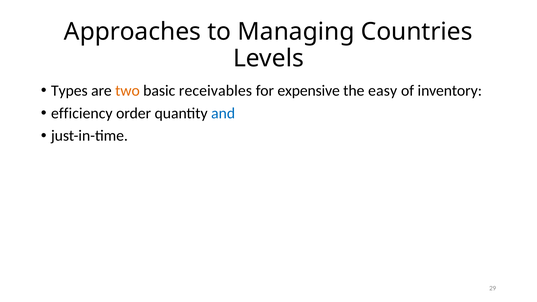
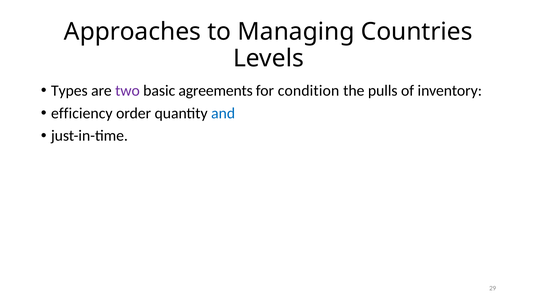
two colour: orange -> purple
receivables: receivables -> agreements
expensive: expensive -> condition
easy: easy -> pulls
